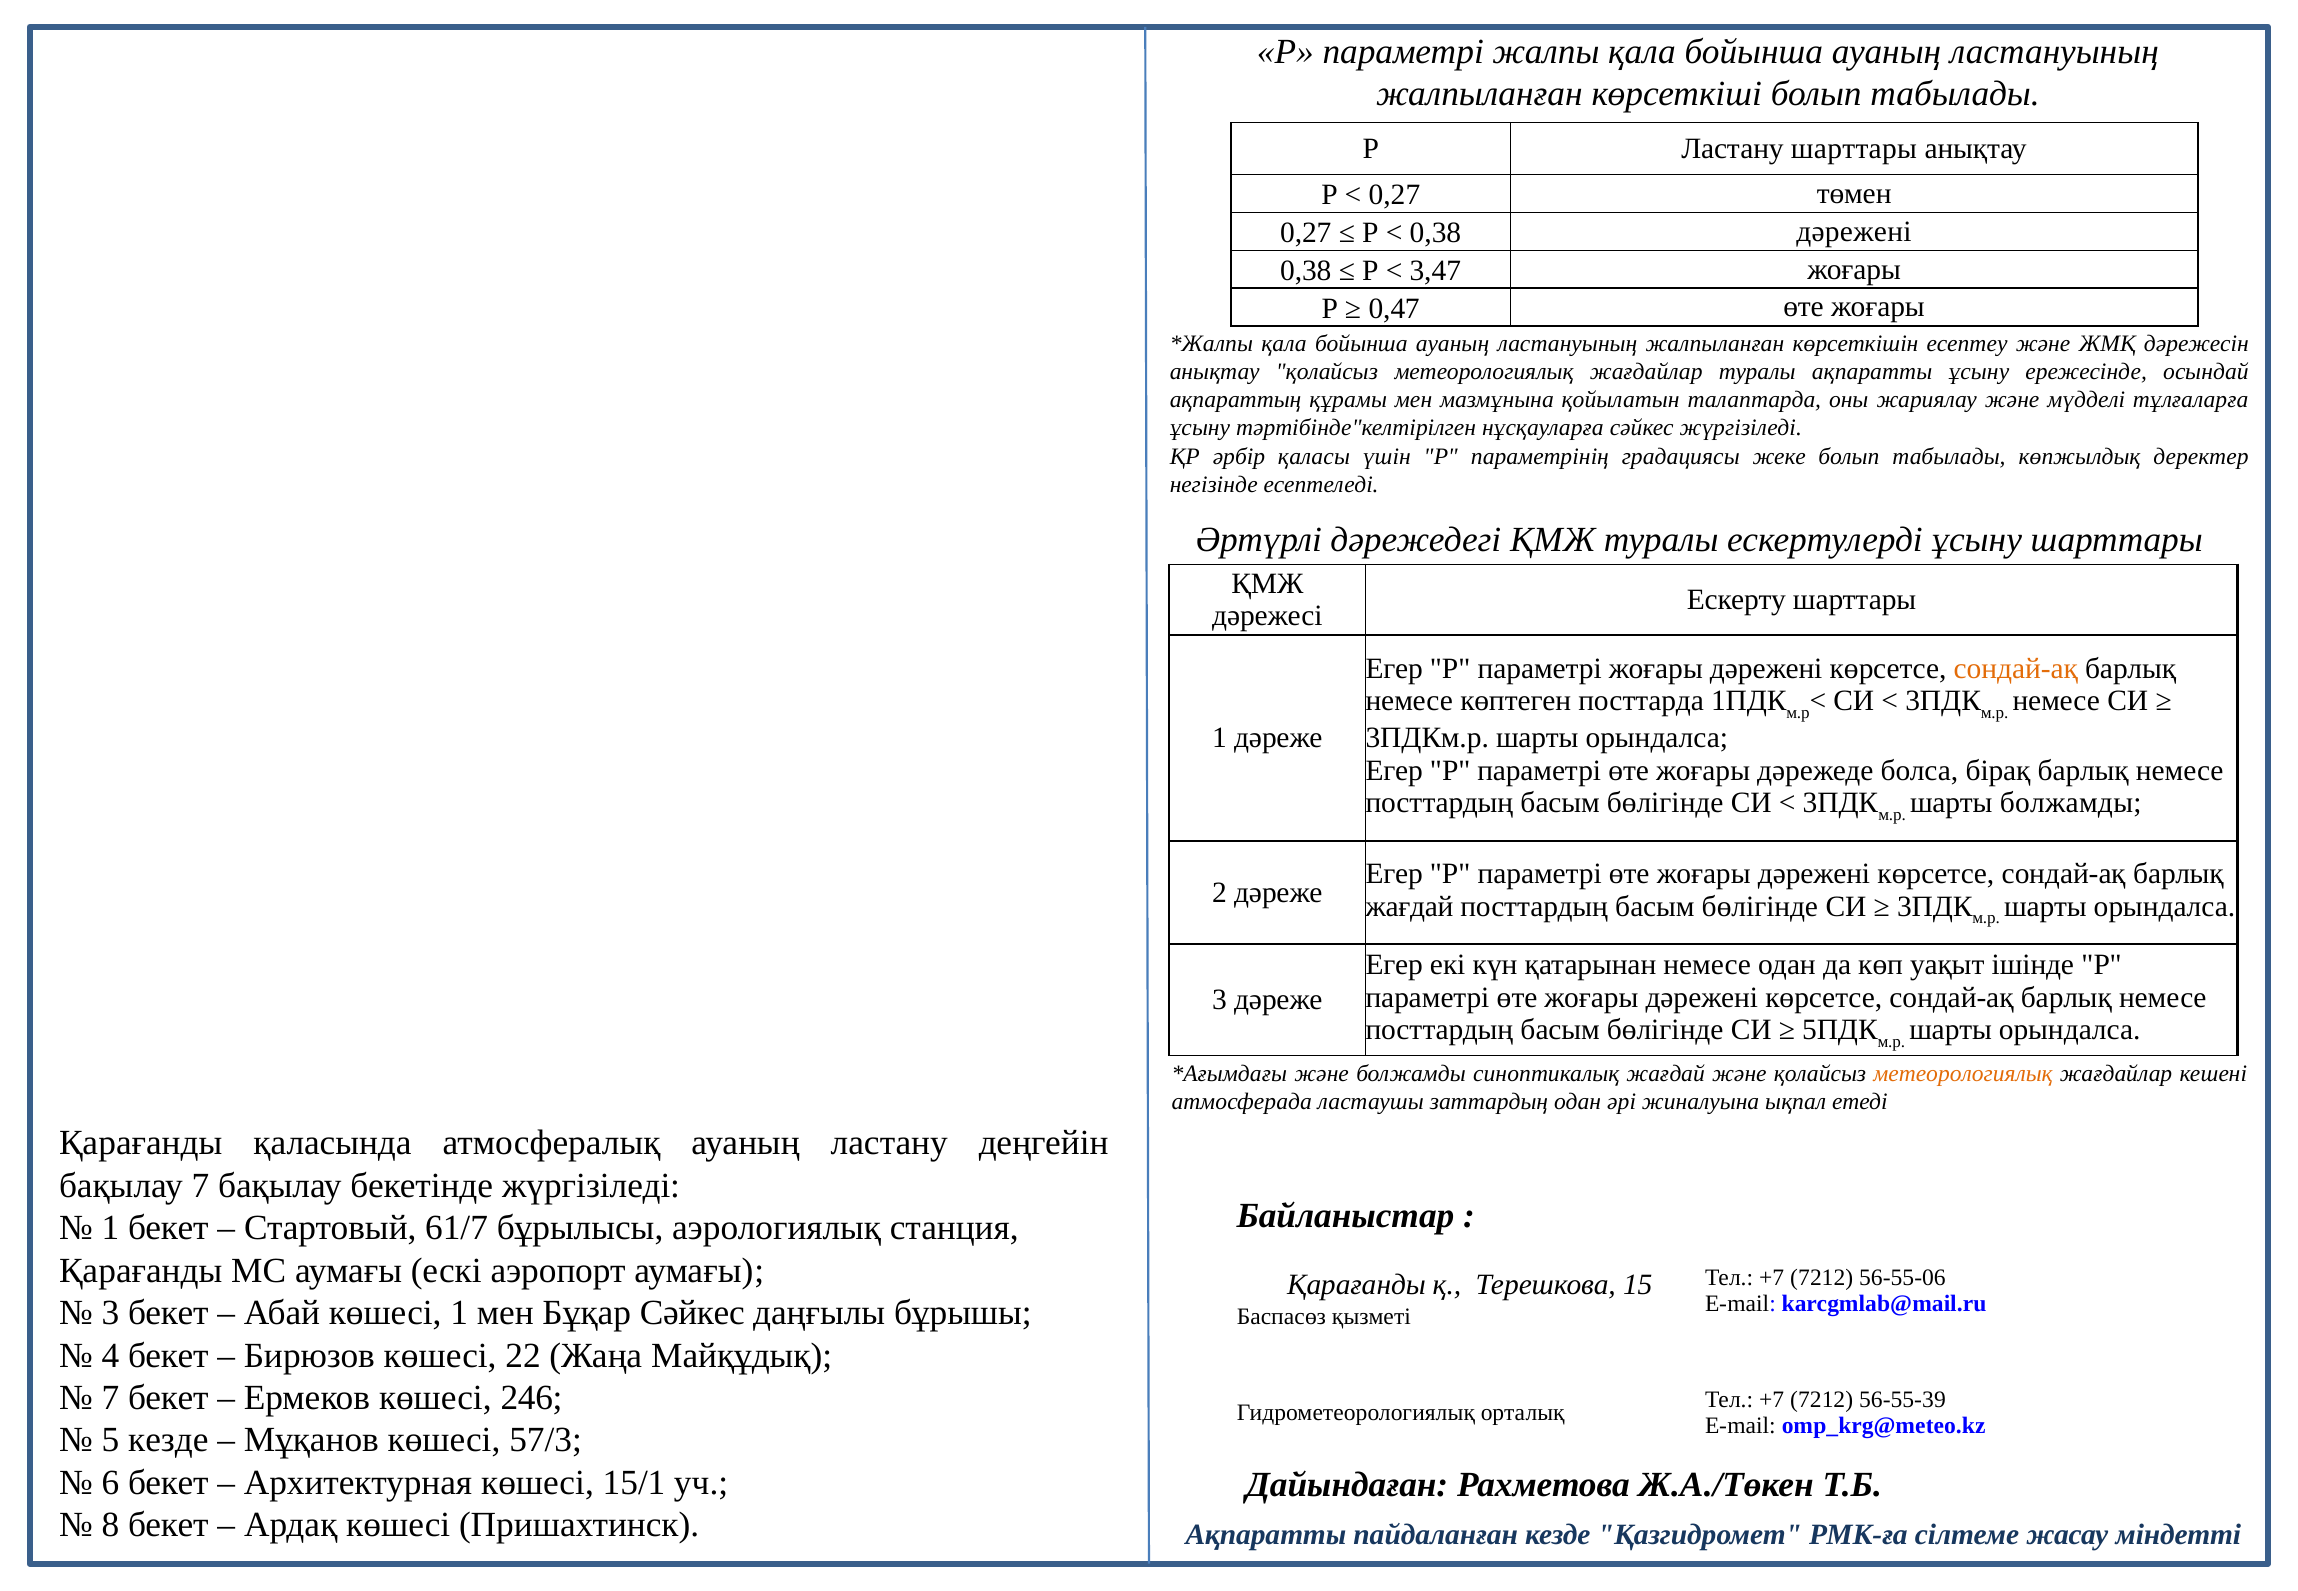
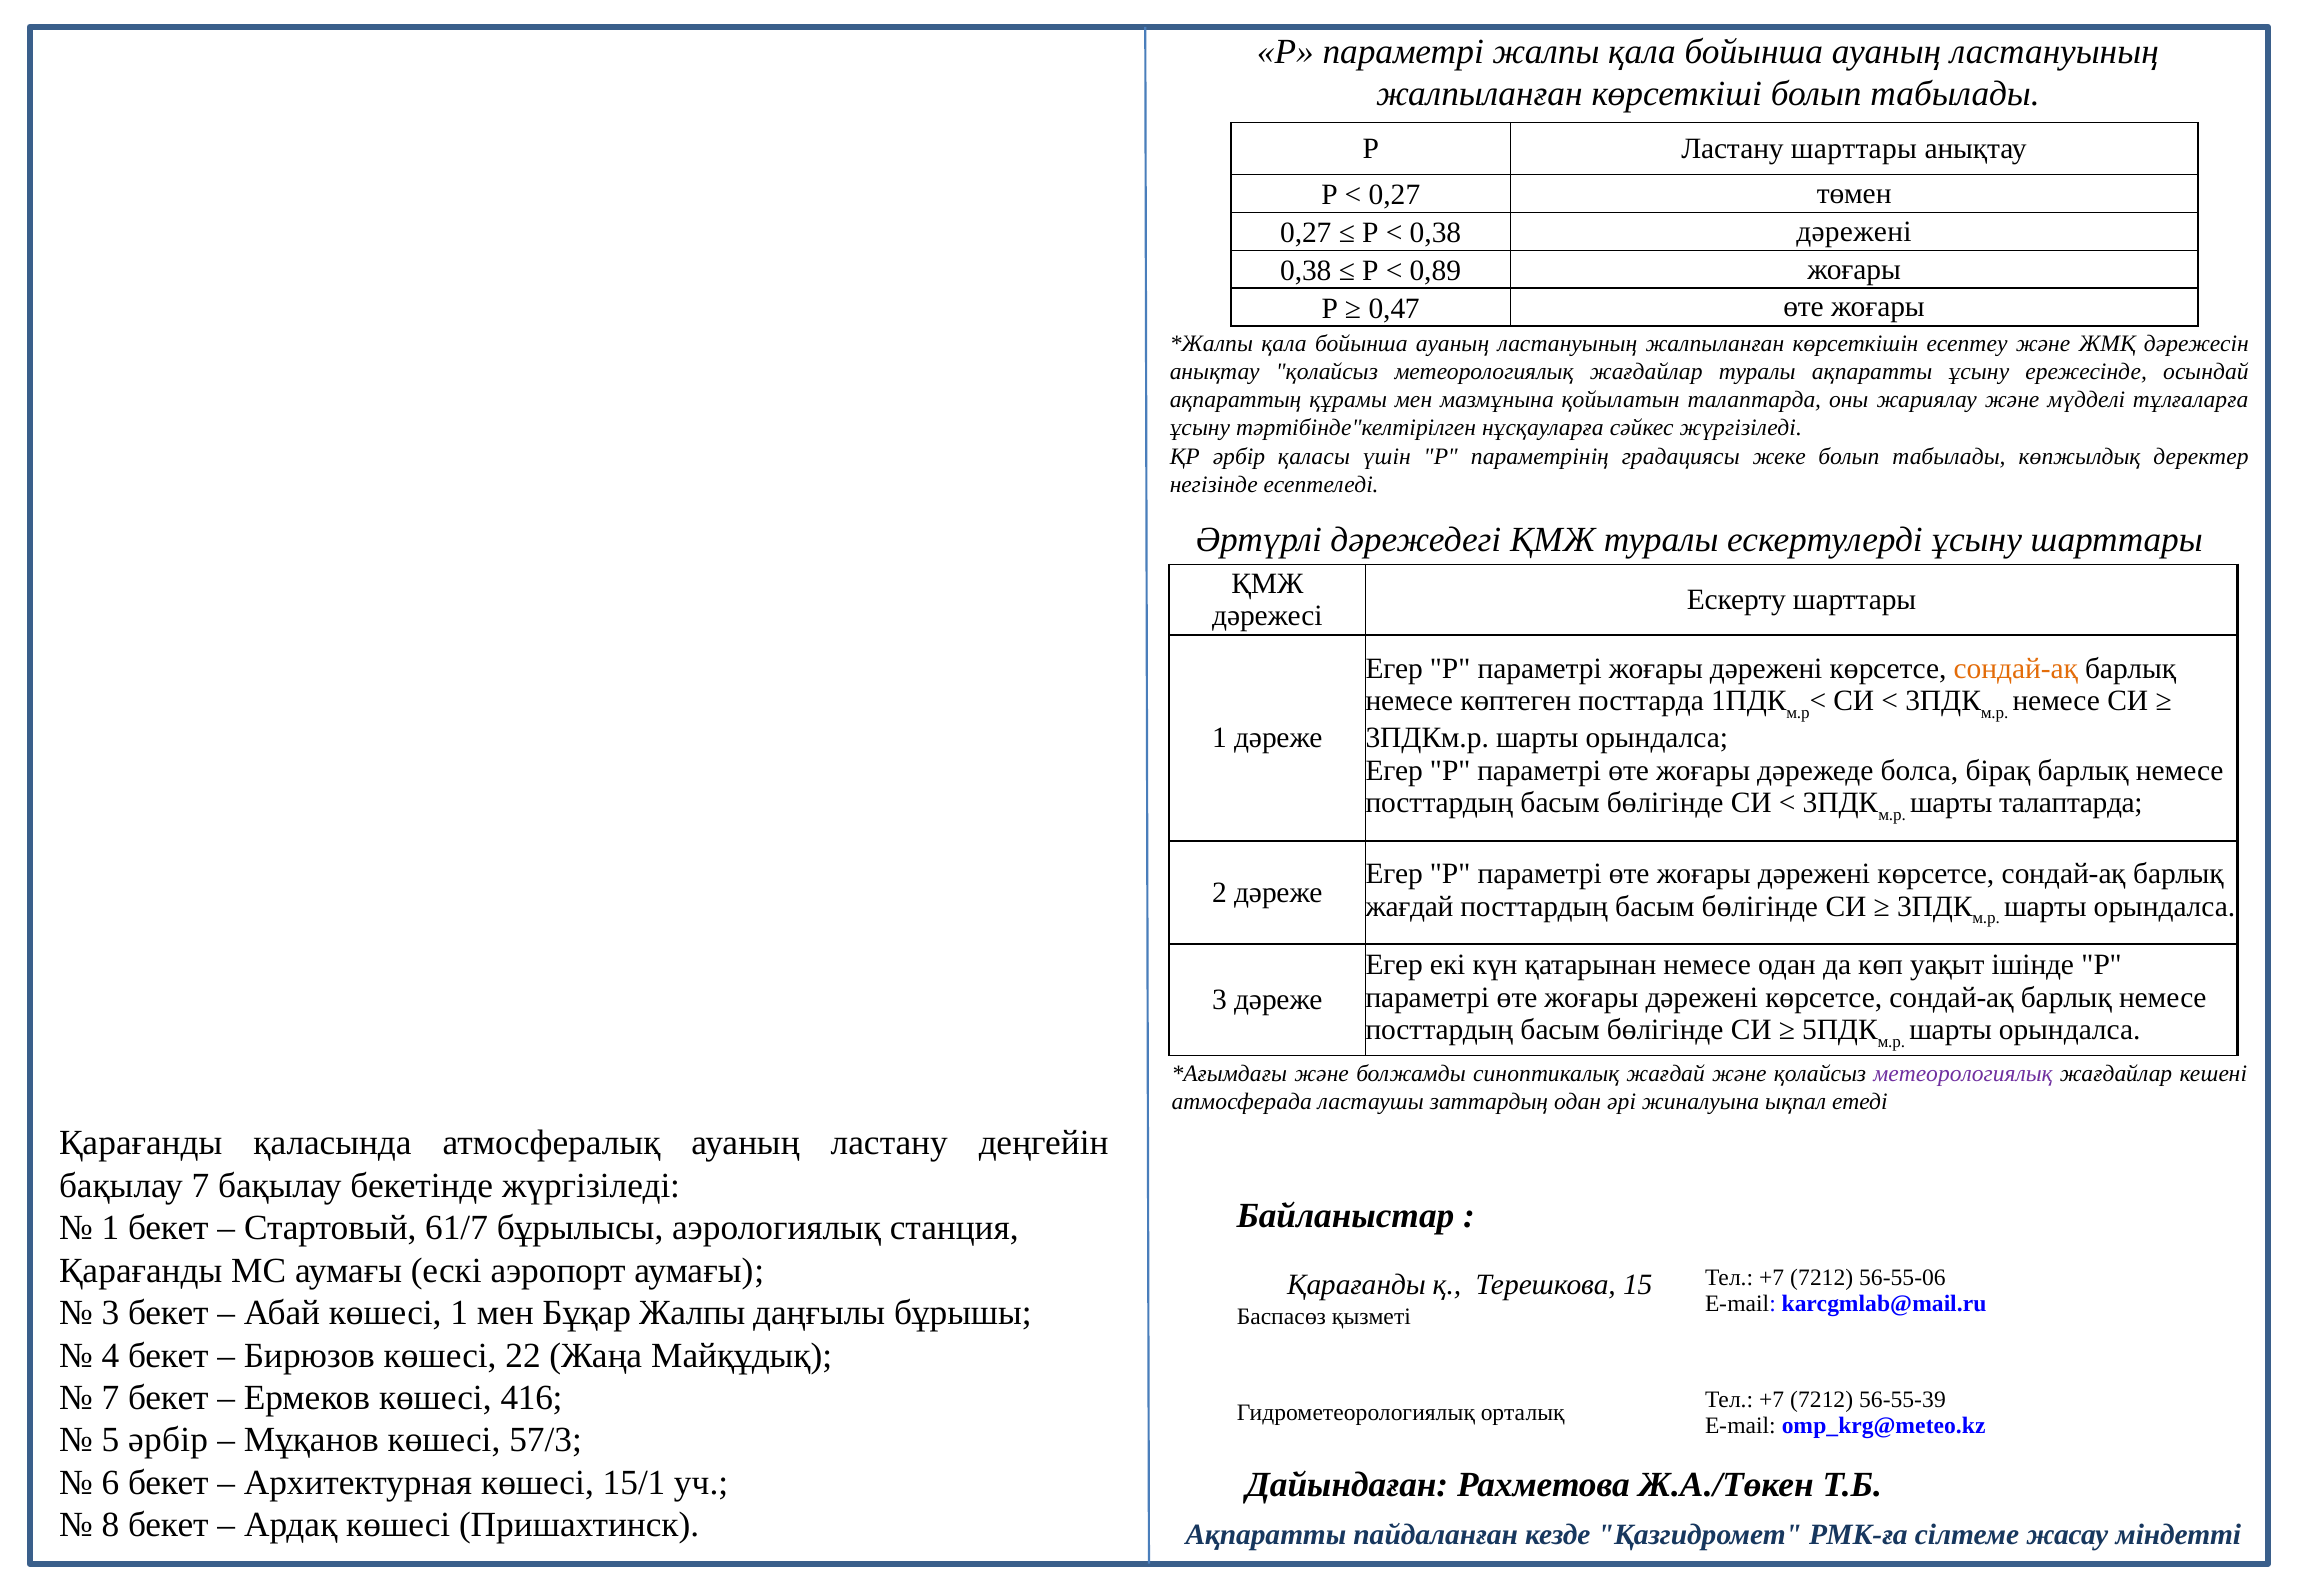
3,47: 3,47 -> 0,89
шарты болжамды: болжамды -> талаптарда
метеорологиялық at (1963, 1074) colour: orange -> purple
Бұқар Сәйкес: Сәйкес -> Жалпы
246: 246 -> 416
5 кезде: кезде -> әрбір
